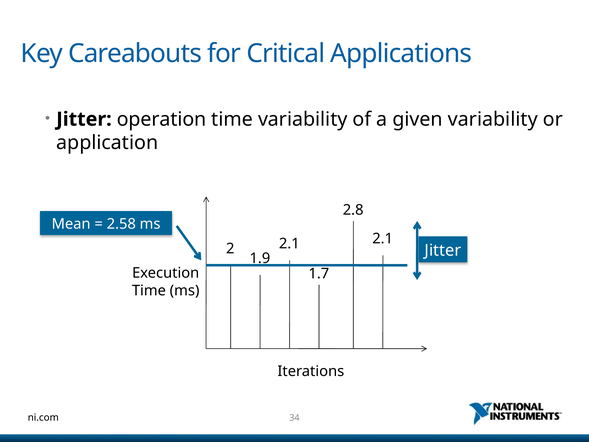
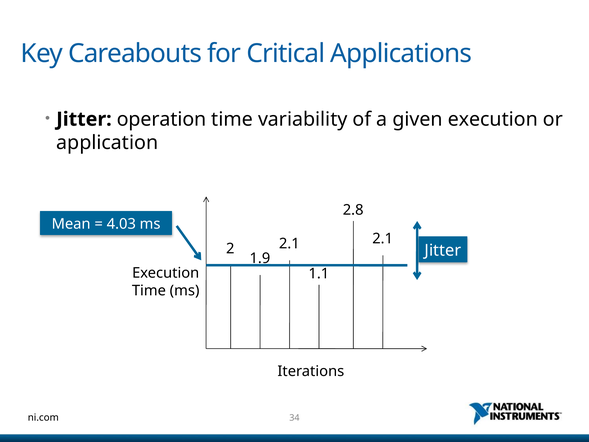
given variability: variability -> execution
2.58: 2.58 -> 4.03
1.7: 1.7 -> 1.1
